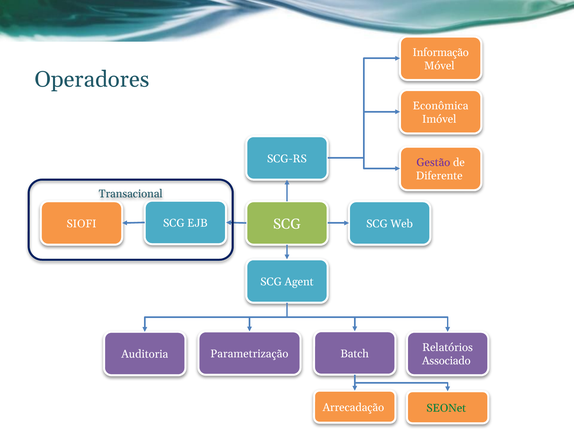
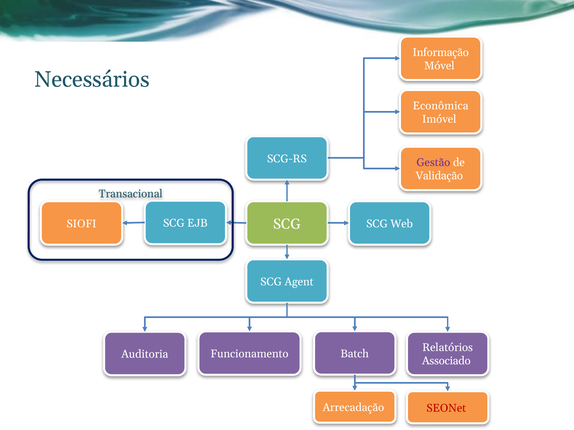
Operadores: Operadores -> Necessários
Diferente: Diferente -> Validação
Parametrização: Parametrização -> Funcionamento
SEONet colour: green -> red
